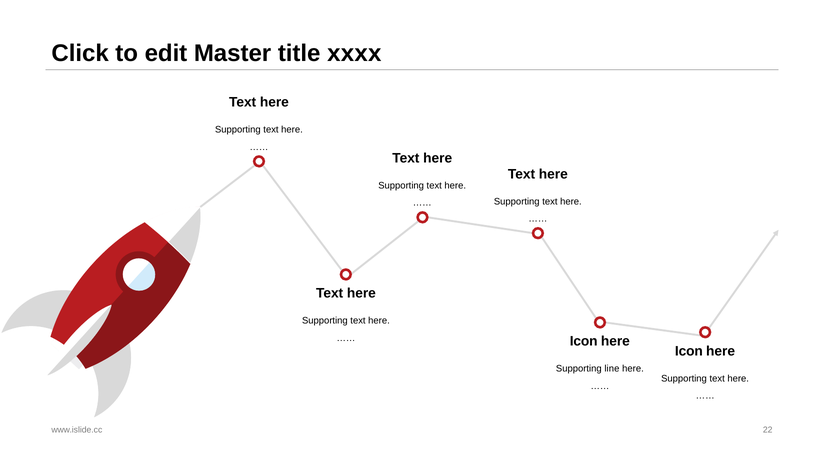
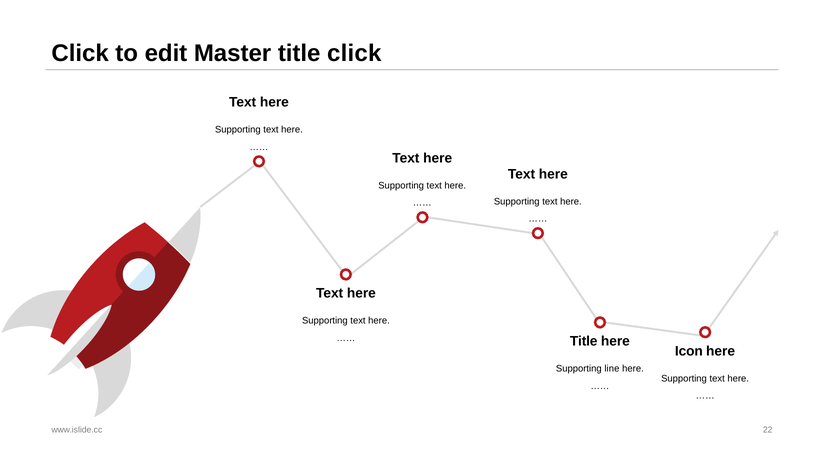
title xxxx: xxxx -> click
Icon at (584, 341): Icon -> Title
